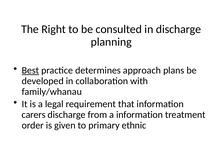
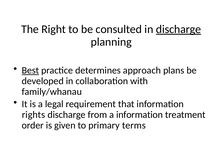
discharge at (179, 29) underline: none -> present
carers: carers -> rights
ethnic: ethnic -> terms
